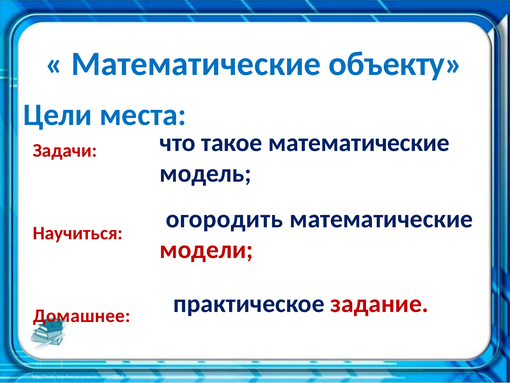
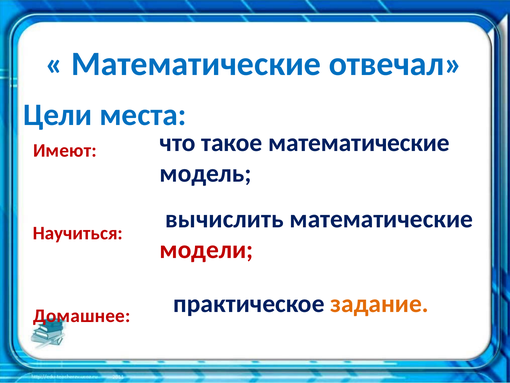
объекту: объекту -> отвечал
Задачи: Задачи -> Имеют
огородить: огородить -> вычислить
задание colour: red -> orange
